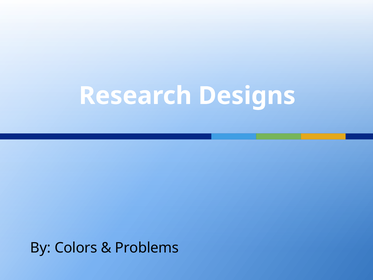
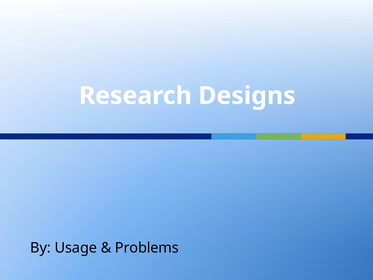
Colors: Colors -> Usage
